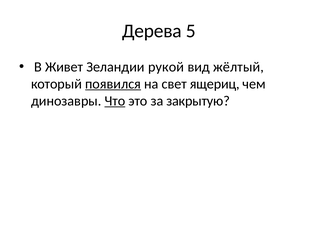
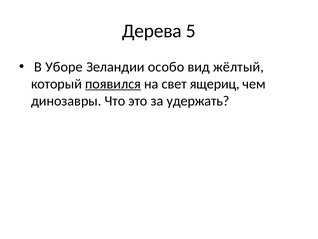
Живет: Живет -> Уборе
рукой: рукой -> особо
Что underline: present -> none
закрытую: закрытую -> удержать
